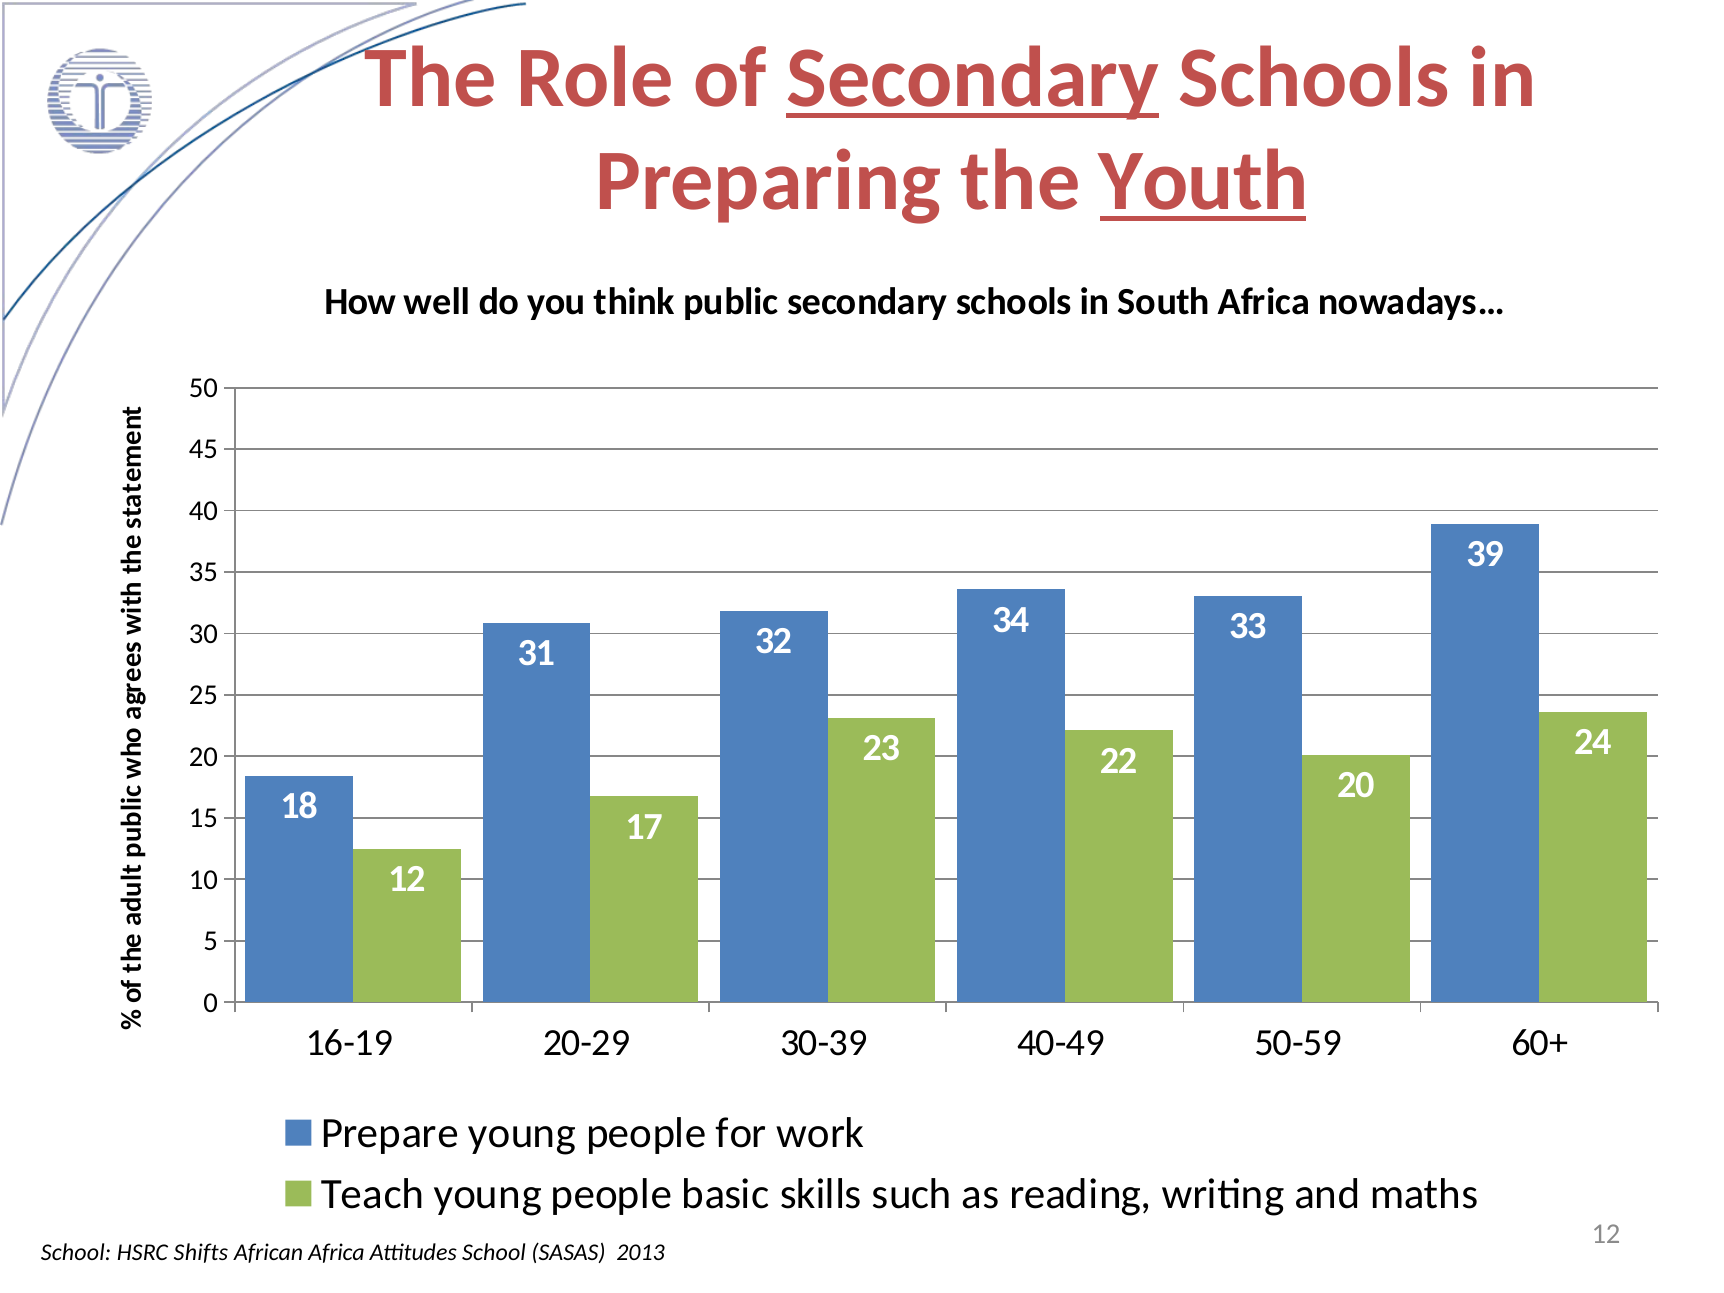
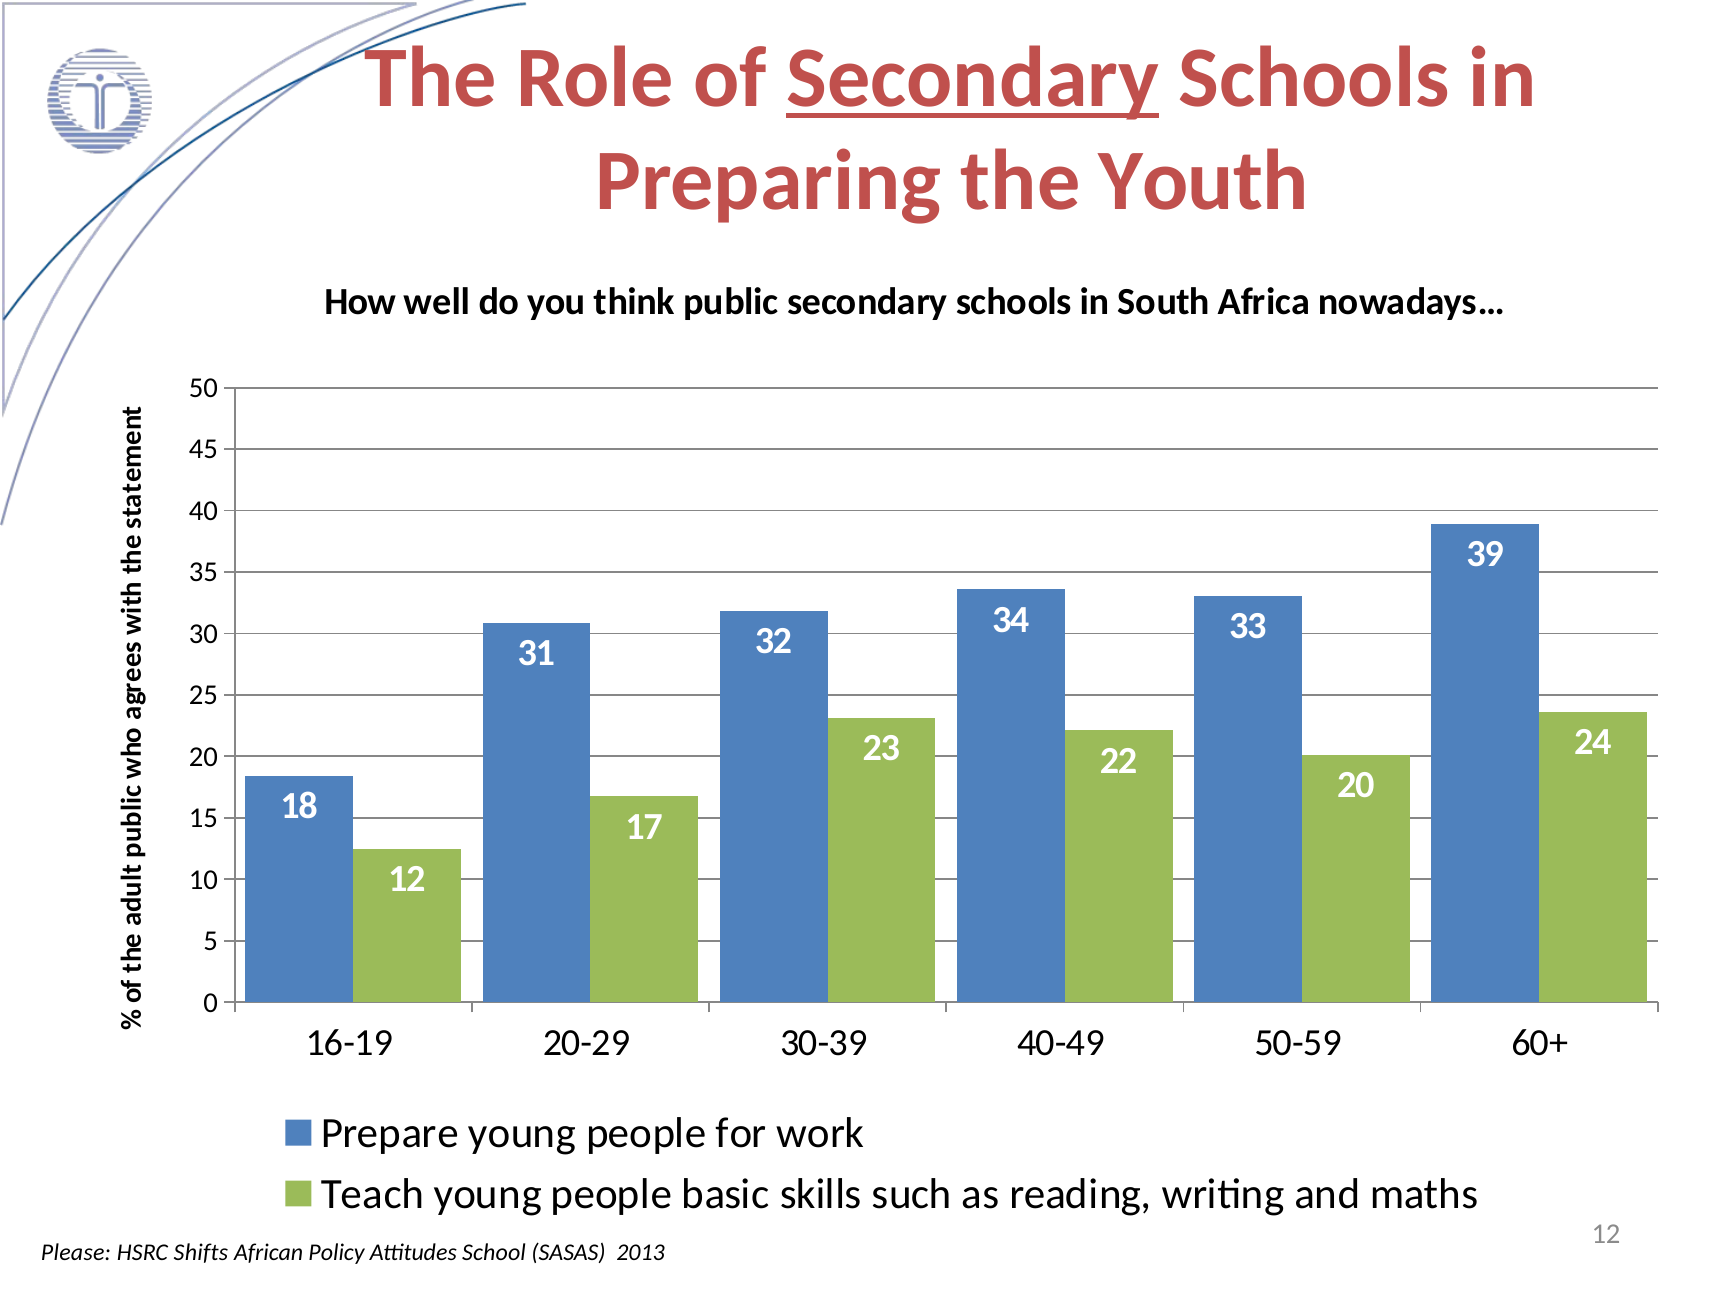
Youth underline: present -> none
School at (76, 1253): School -> Please
African Africa: Africa -> Policy
